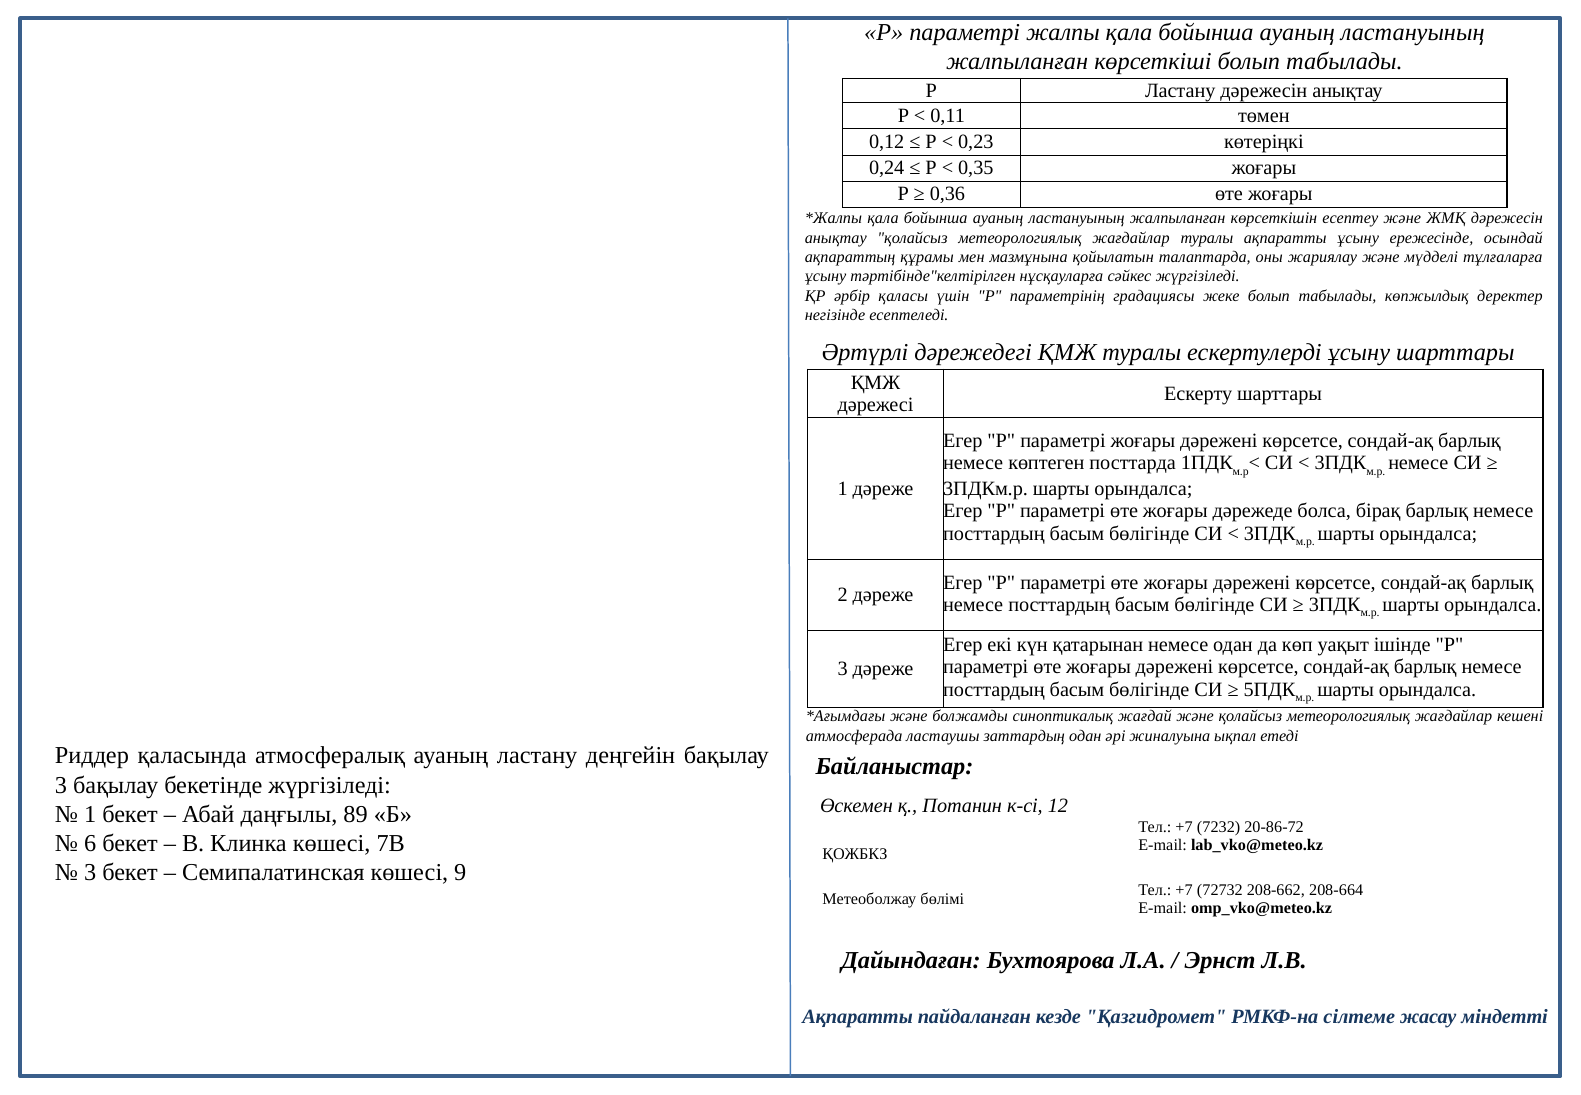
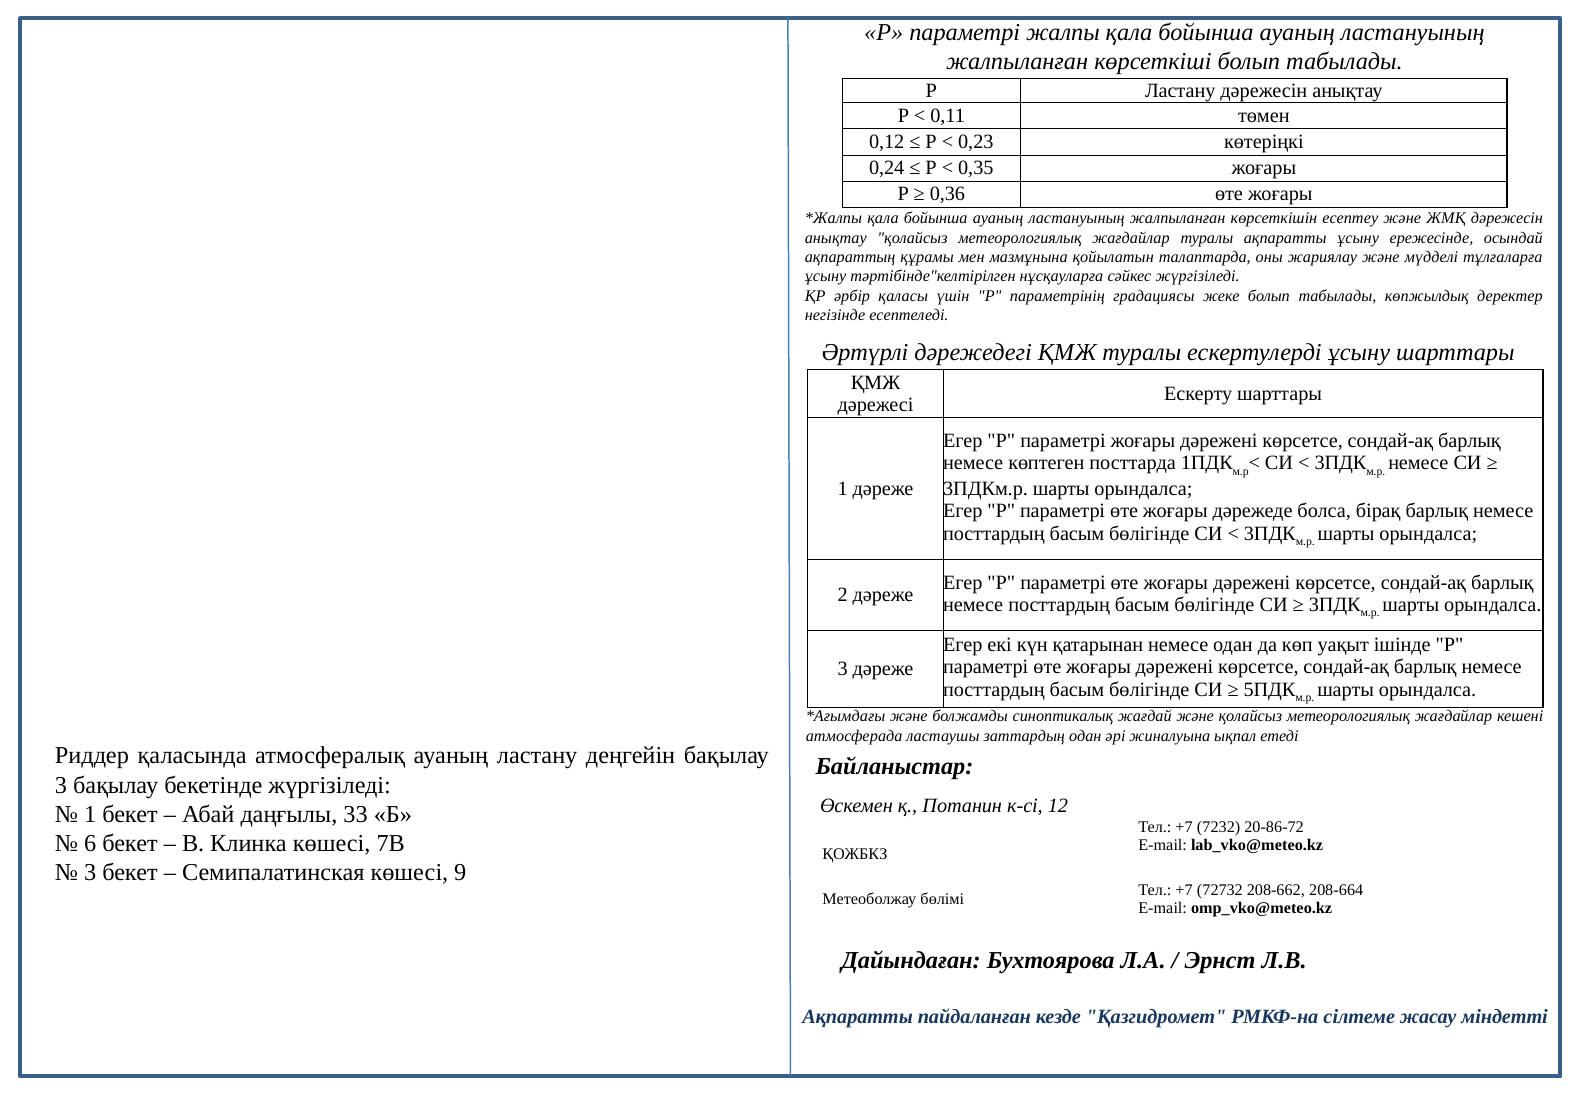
89: 89 -> 33
